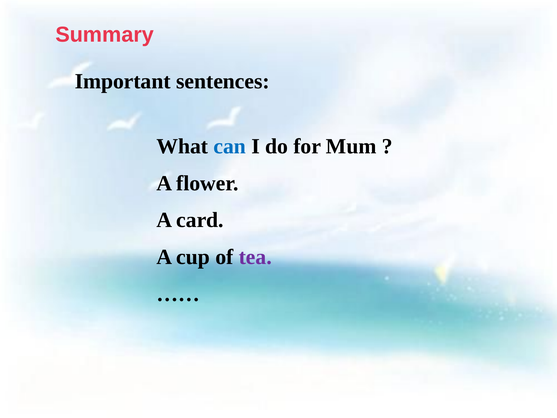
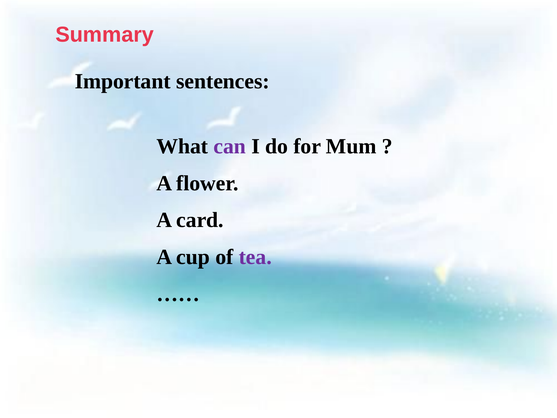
can colour: blue -> purple
